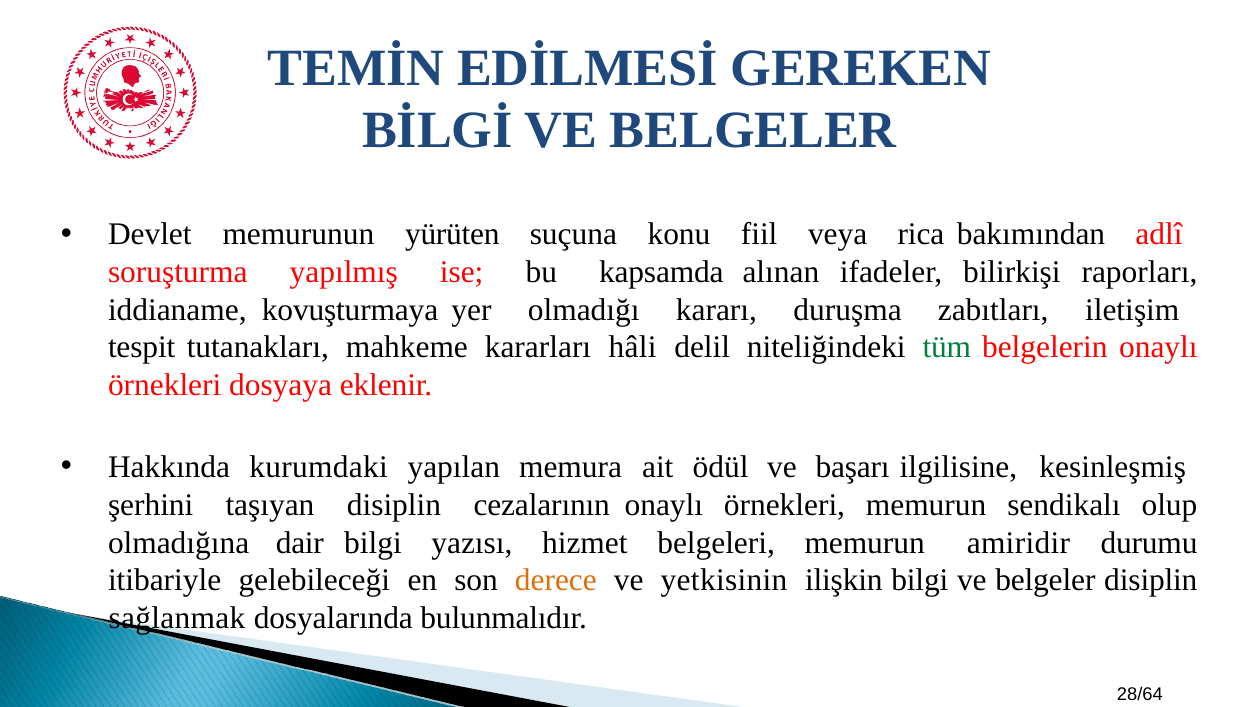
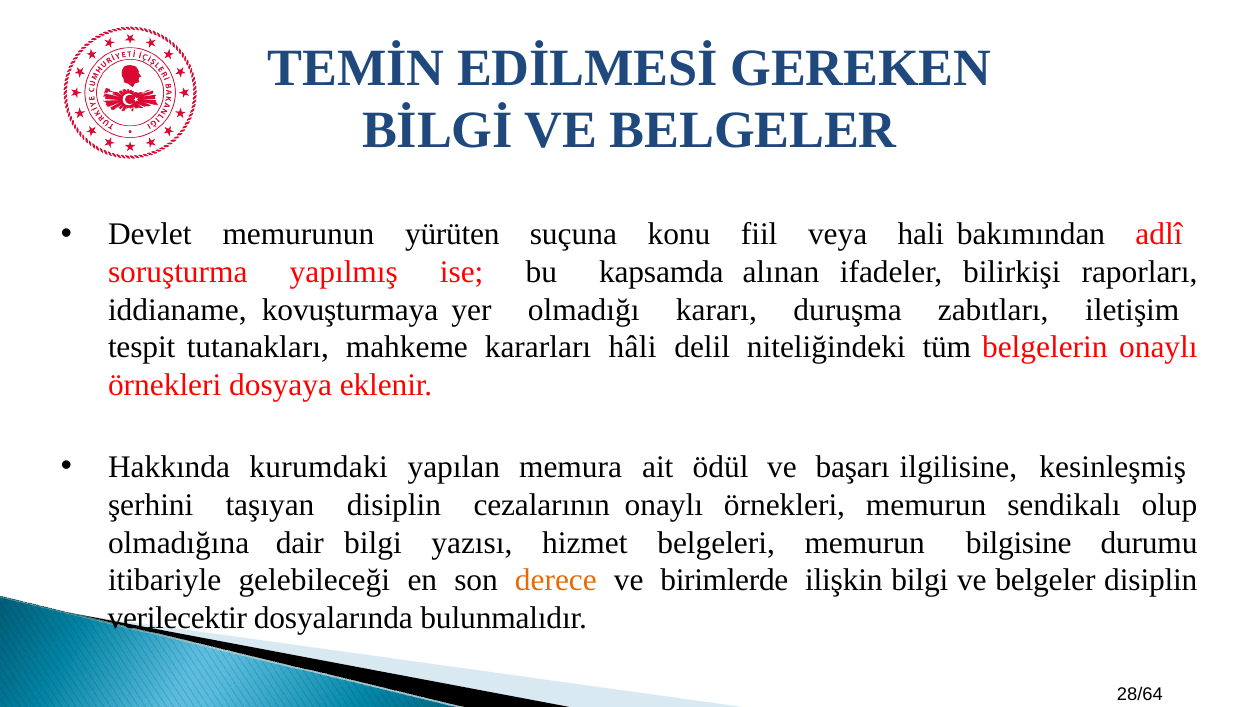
rica: rica -> hali
tüm colour: green -> black
amiridir: amiridir -> bilgisine
yetkisinin: yetkisinin -> birimlerde
sağlanmak: sağlanmak -> verilecektir
